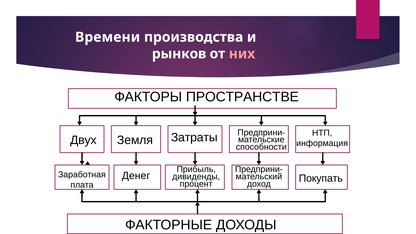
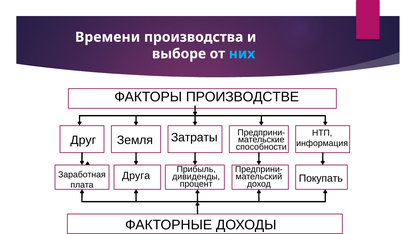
рынков: рынков -> выборе
них colour: pink -> light blue
ПРОСТРАНСТВЕ: ПРОСТРАНСТВЕ -> ПРОИЗВОДСТВЕ
Двух: Двух -> Друг
Денег: Денег -> Друга
